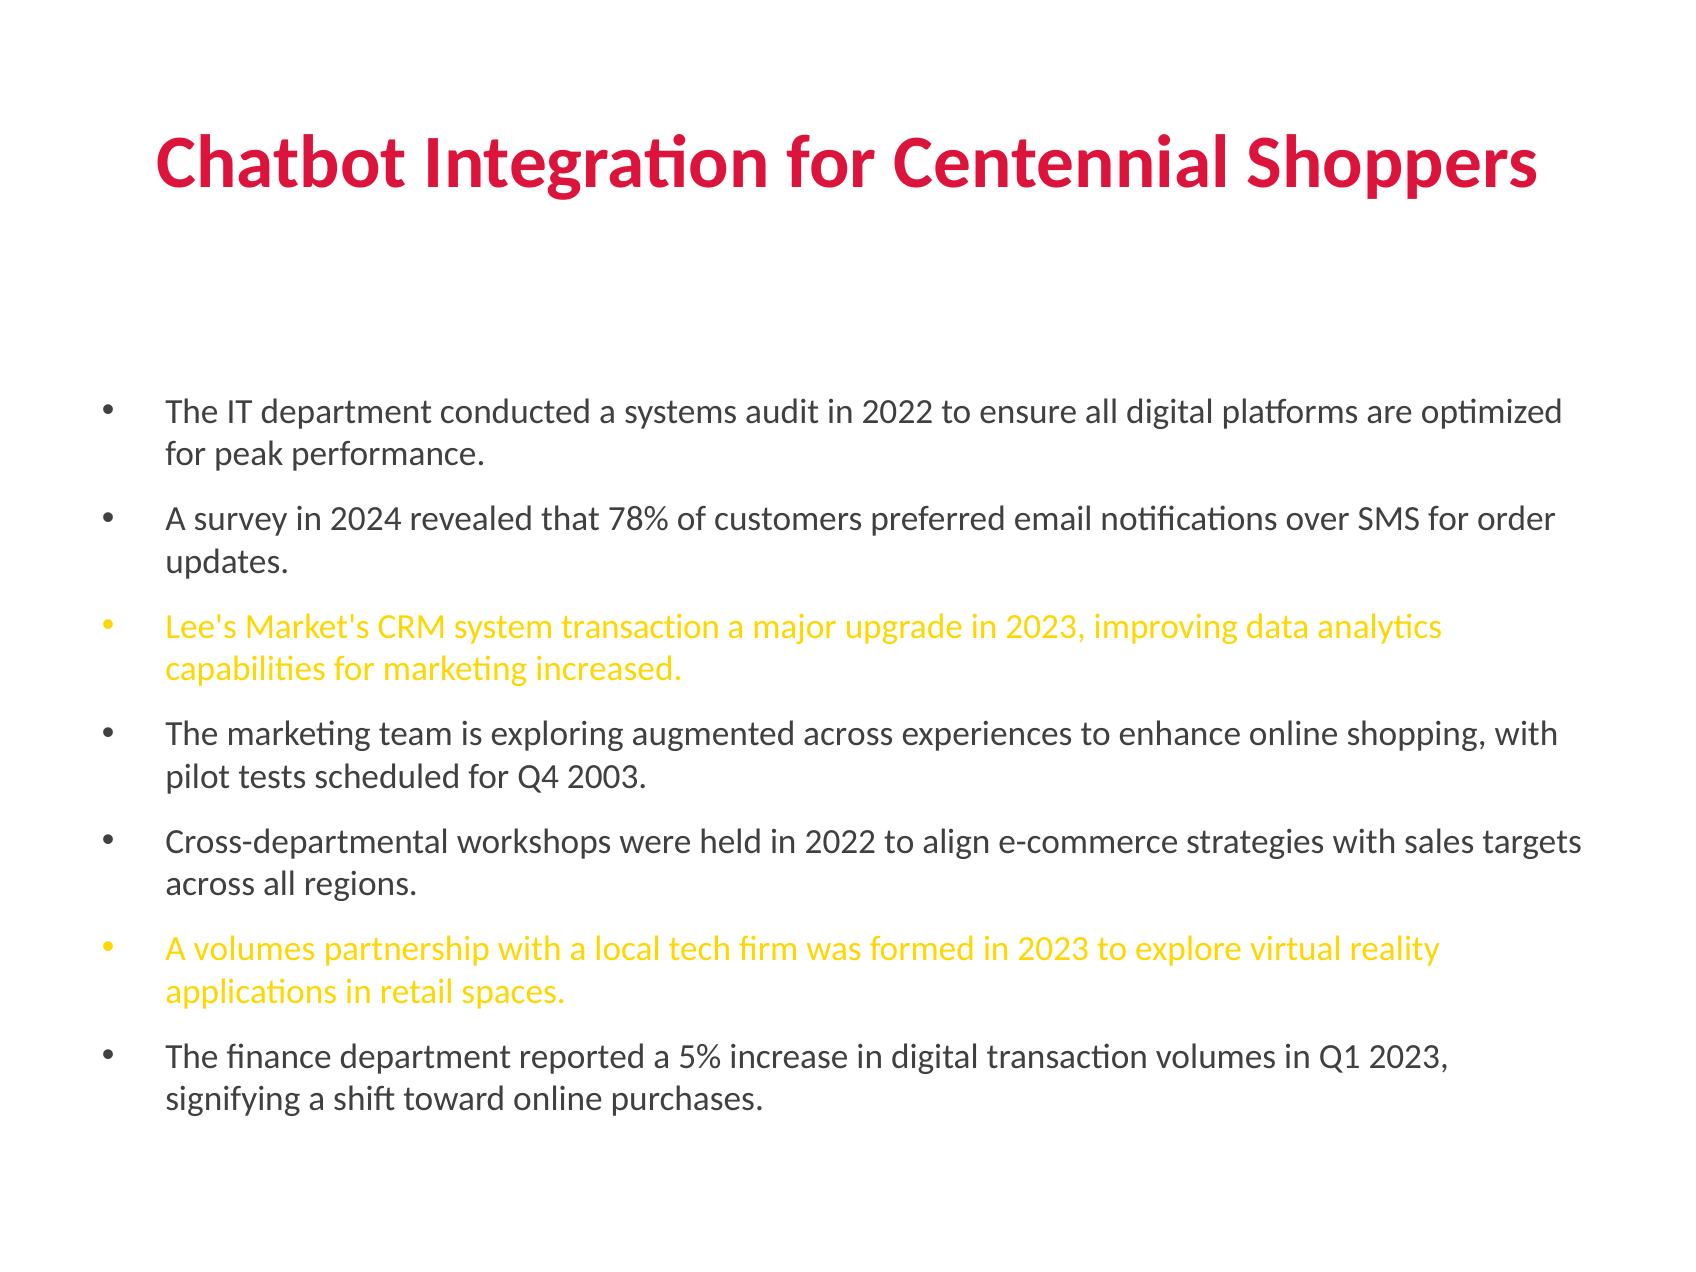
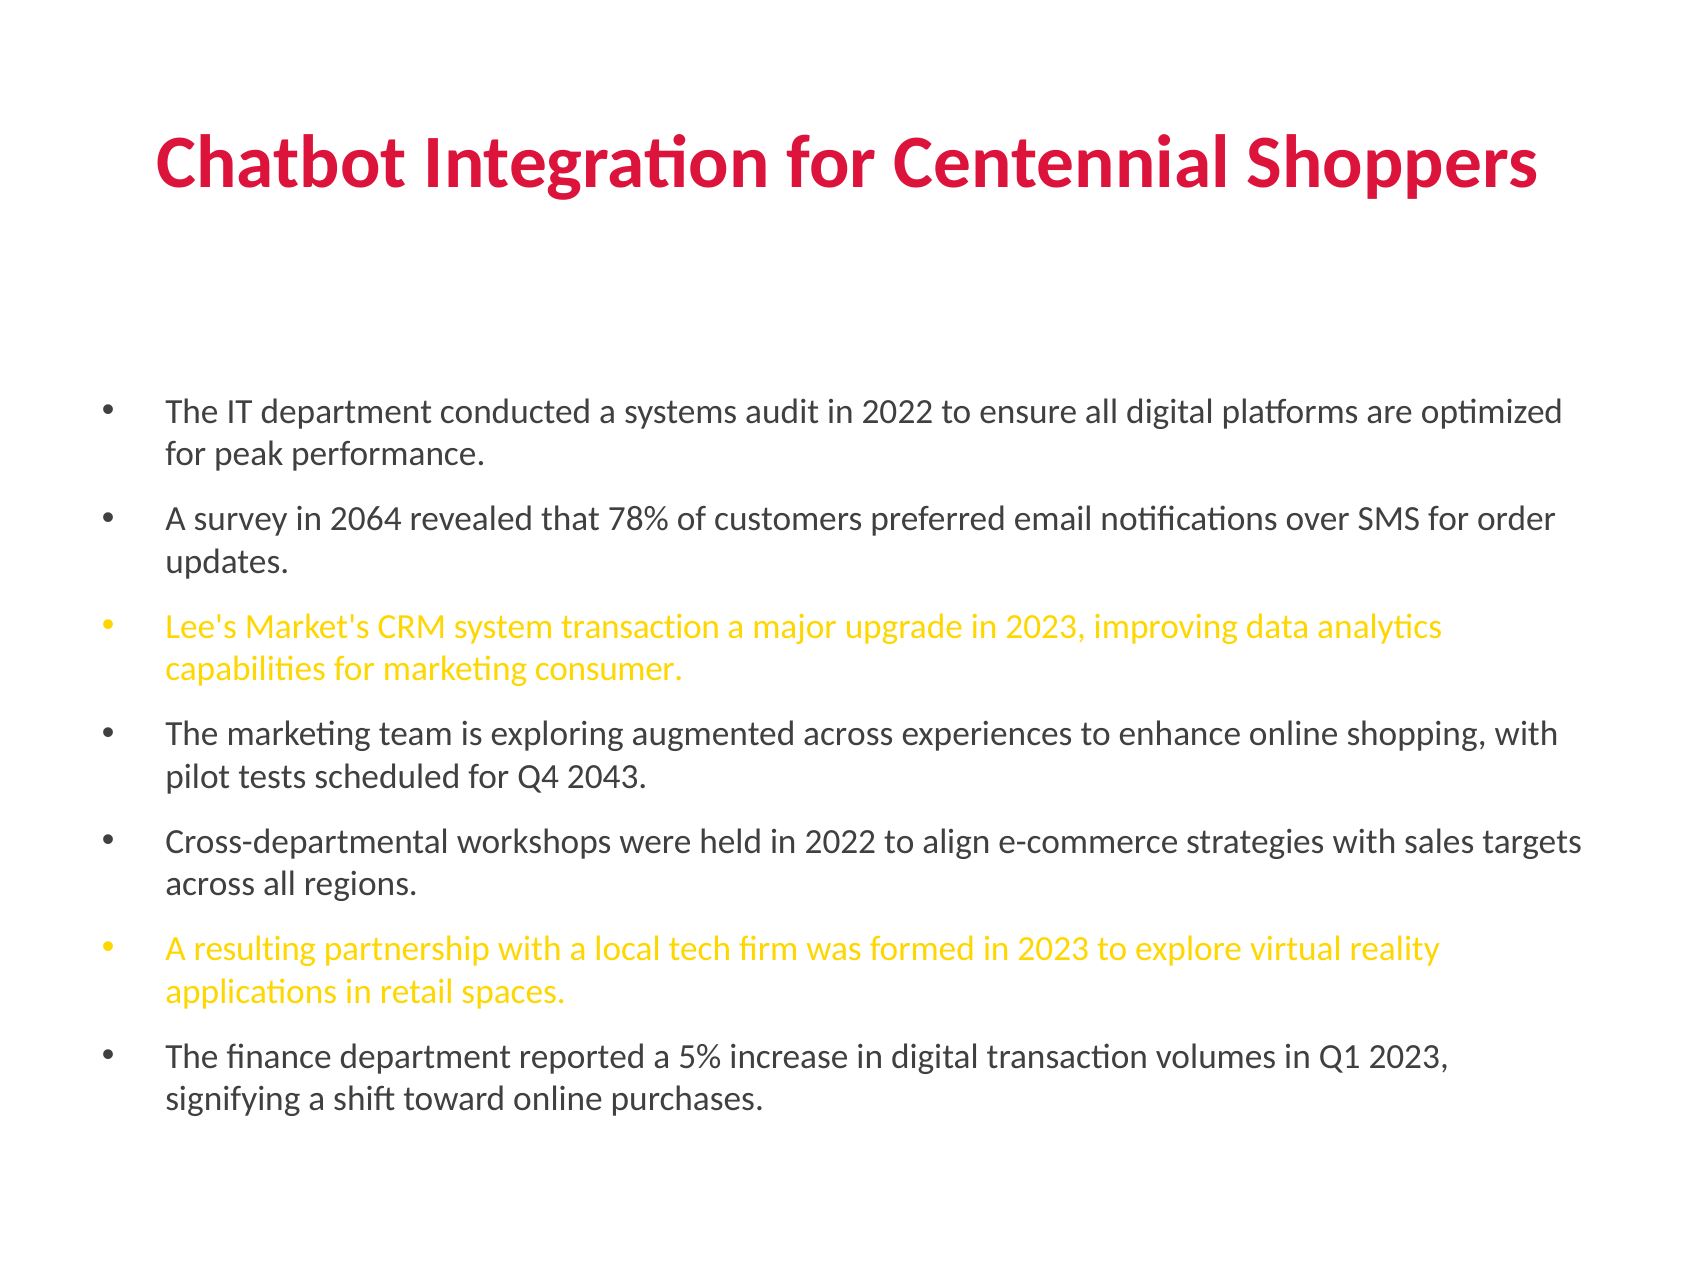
2024: 2024 -> 2064
increased: increased -> consumer
2003: 2003 -> 2043
A volumes: volumes -> resulting
